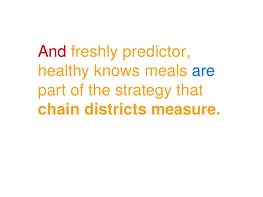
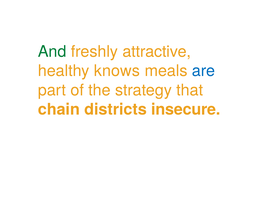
And colour: red -> green
predictor: predictor -> attractive
measure: measure -> insecure
